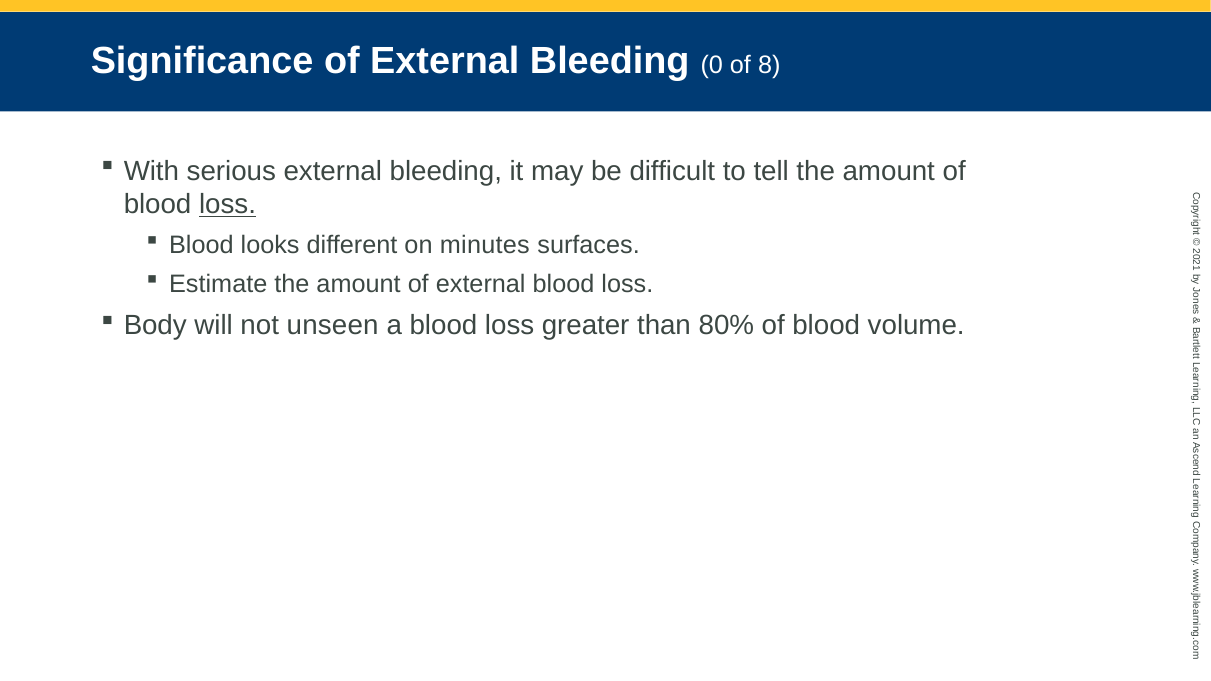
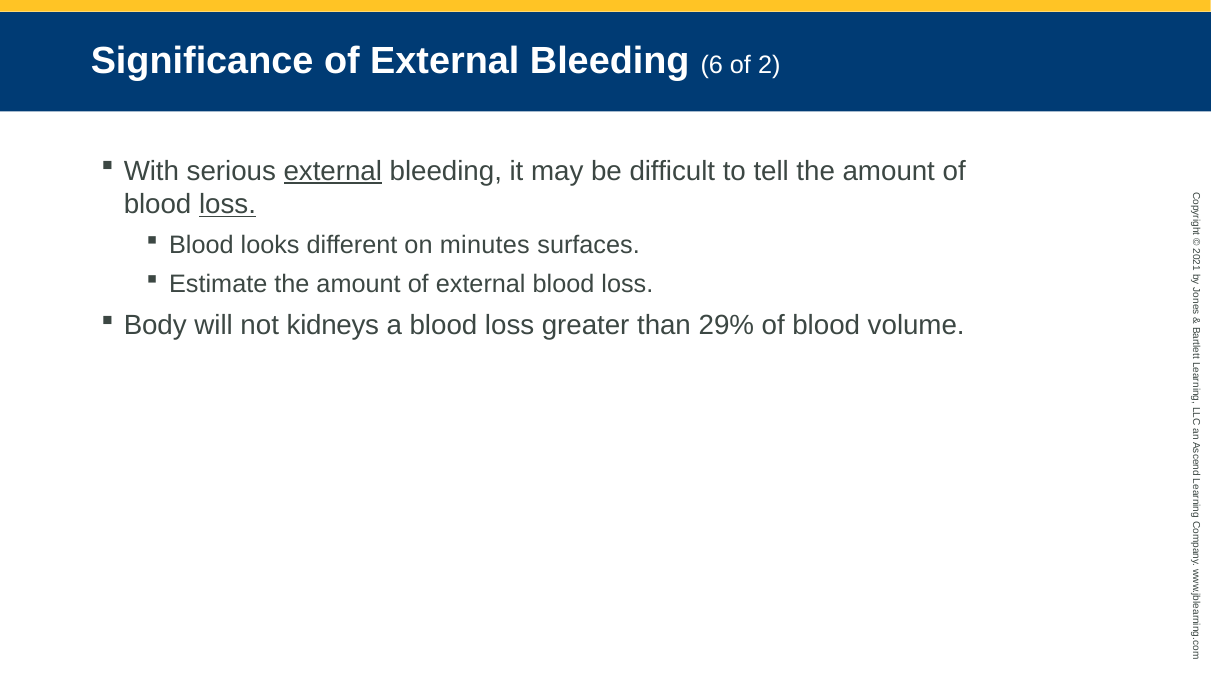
Bleeding 0: 0 -> 6
of 8: 8 -> 2
external at (333, 171) underline: none -> present
unseen: unseen -> kidneys
80%: 80% -> 29%
